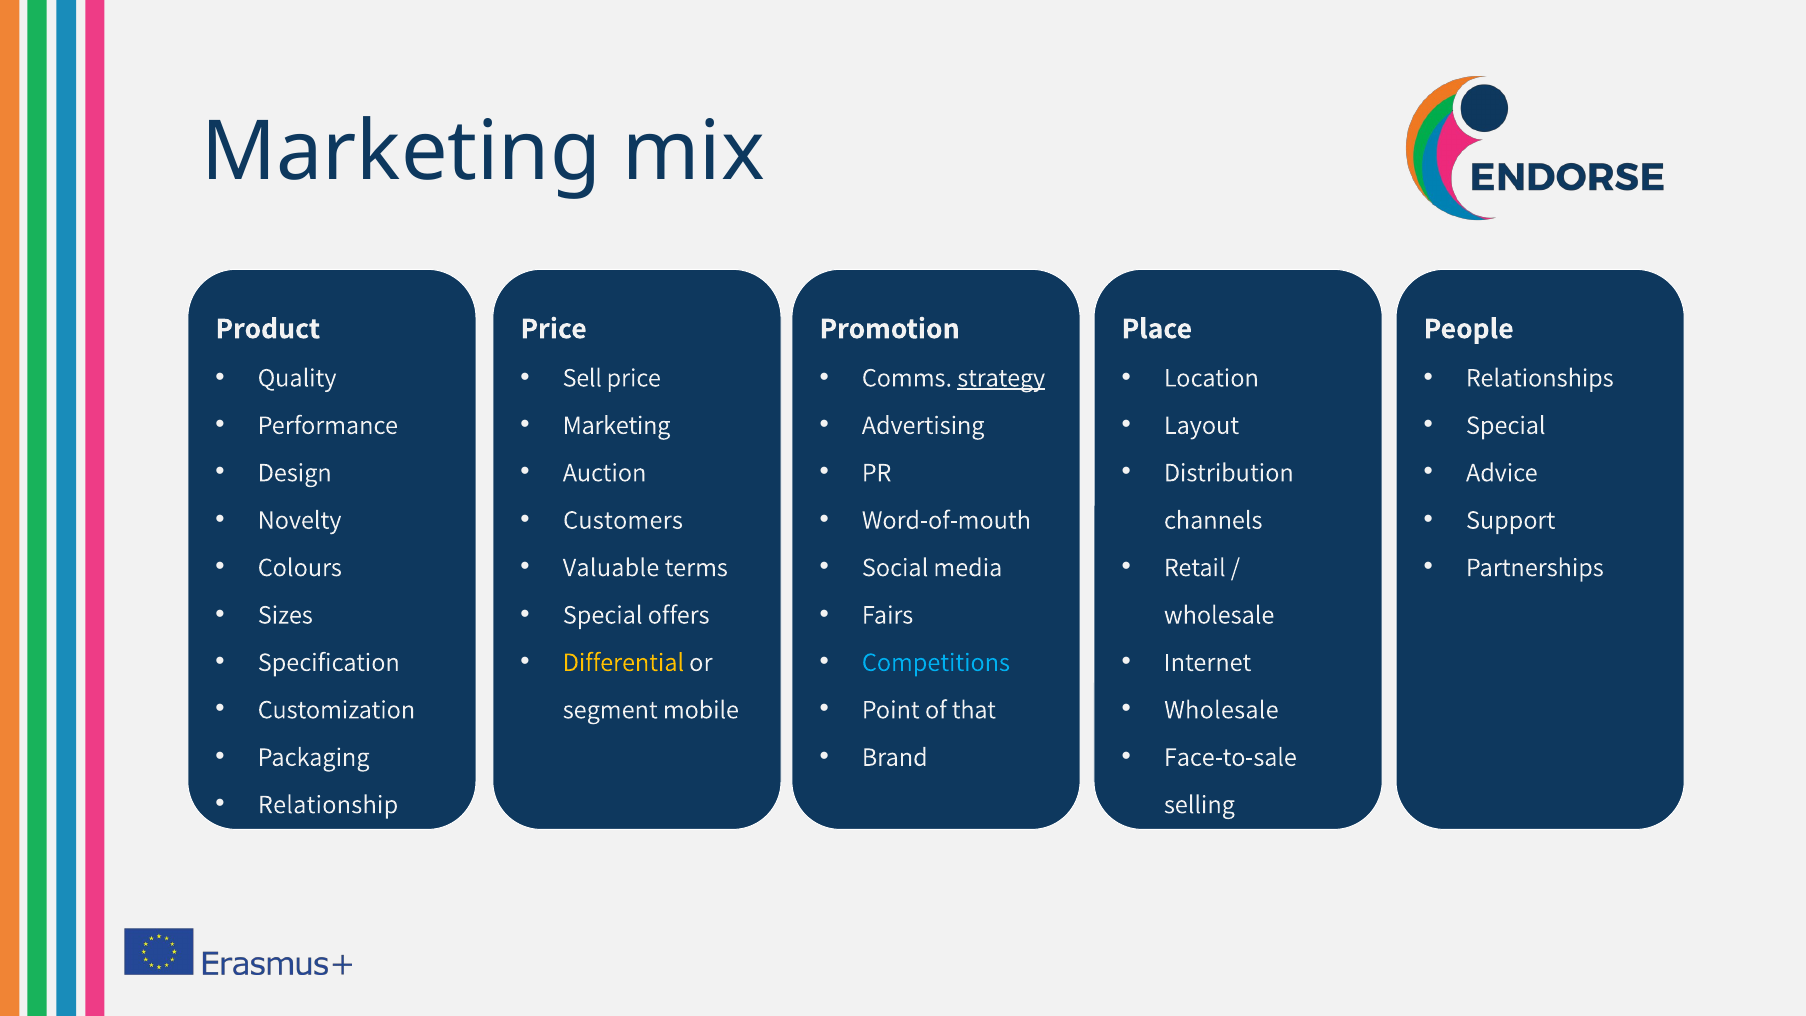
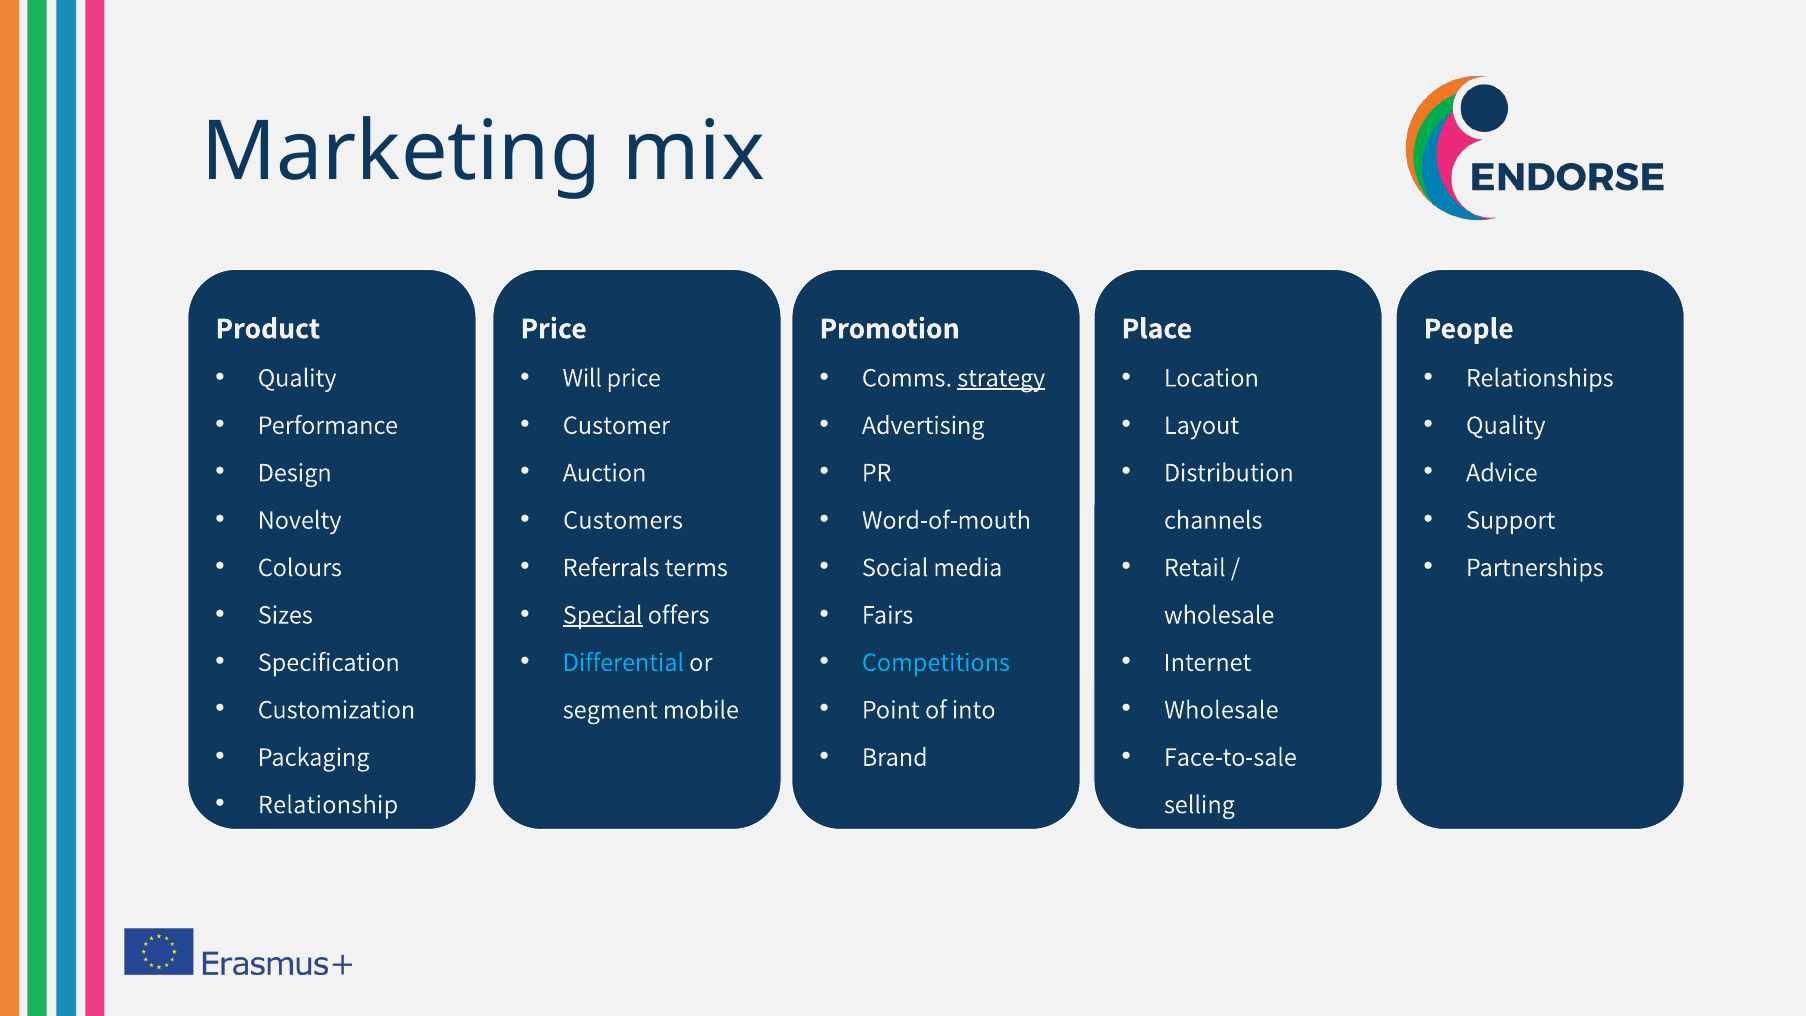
Sell: Sell -> Will
Marketing at (617, 425): Marketing -> Customer
Special at (1506, 425): Special -> Quality
Valuable: Valuable -> Referrals
Special at (603, 615) underline: none -> present
Differential colour: yellow -> light blue
that: that -> into
